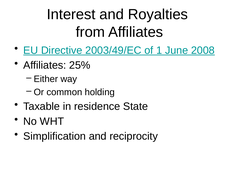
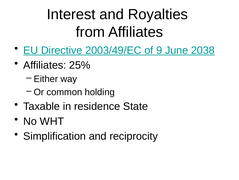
1: 1 -> 9
2008: 2008 -> 2038
